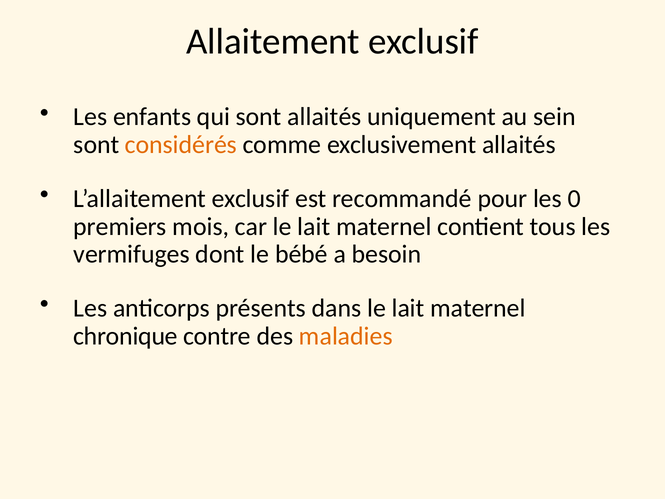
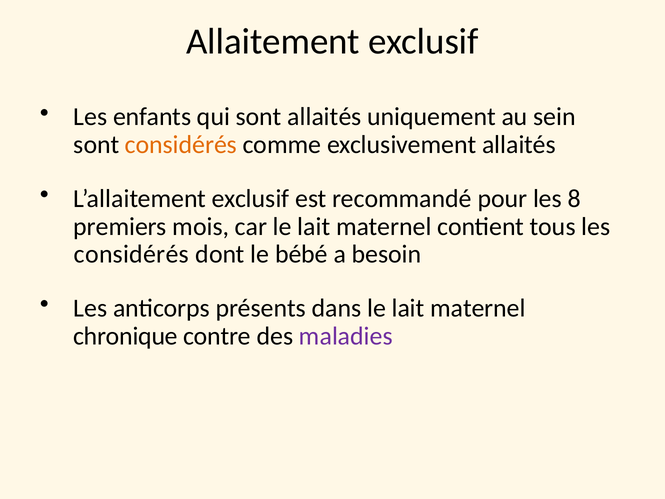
0: 0 -> 8
vermifuges at (132, 254): vermifuges -> considérés
maladies colour: orange -> purple
